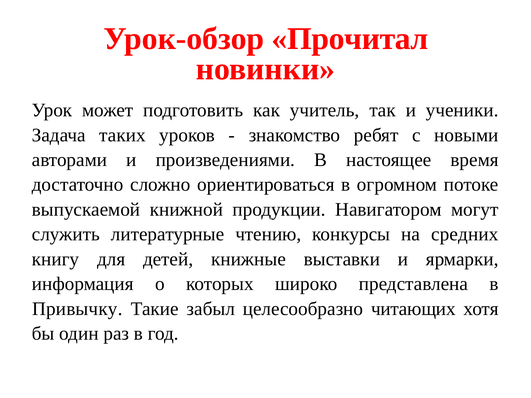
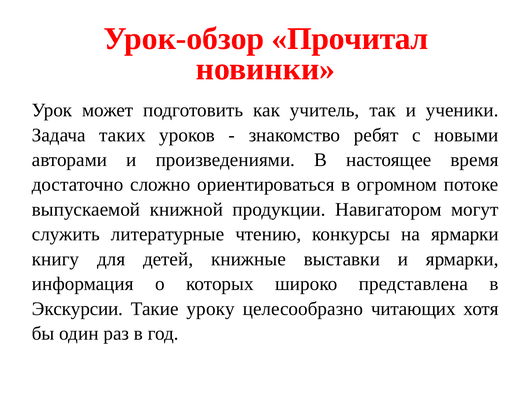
на средних: средних -> ярмарки
Привычку: Привычку -> Экскурсии
забыл: забыл -> уроку
